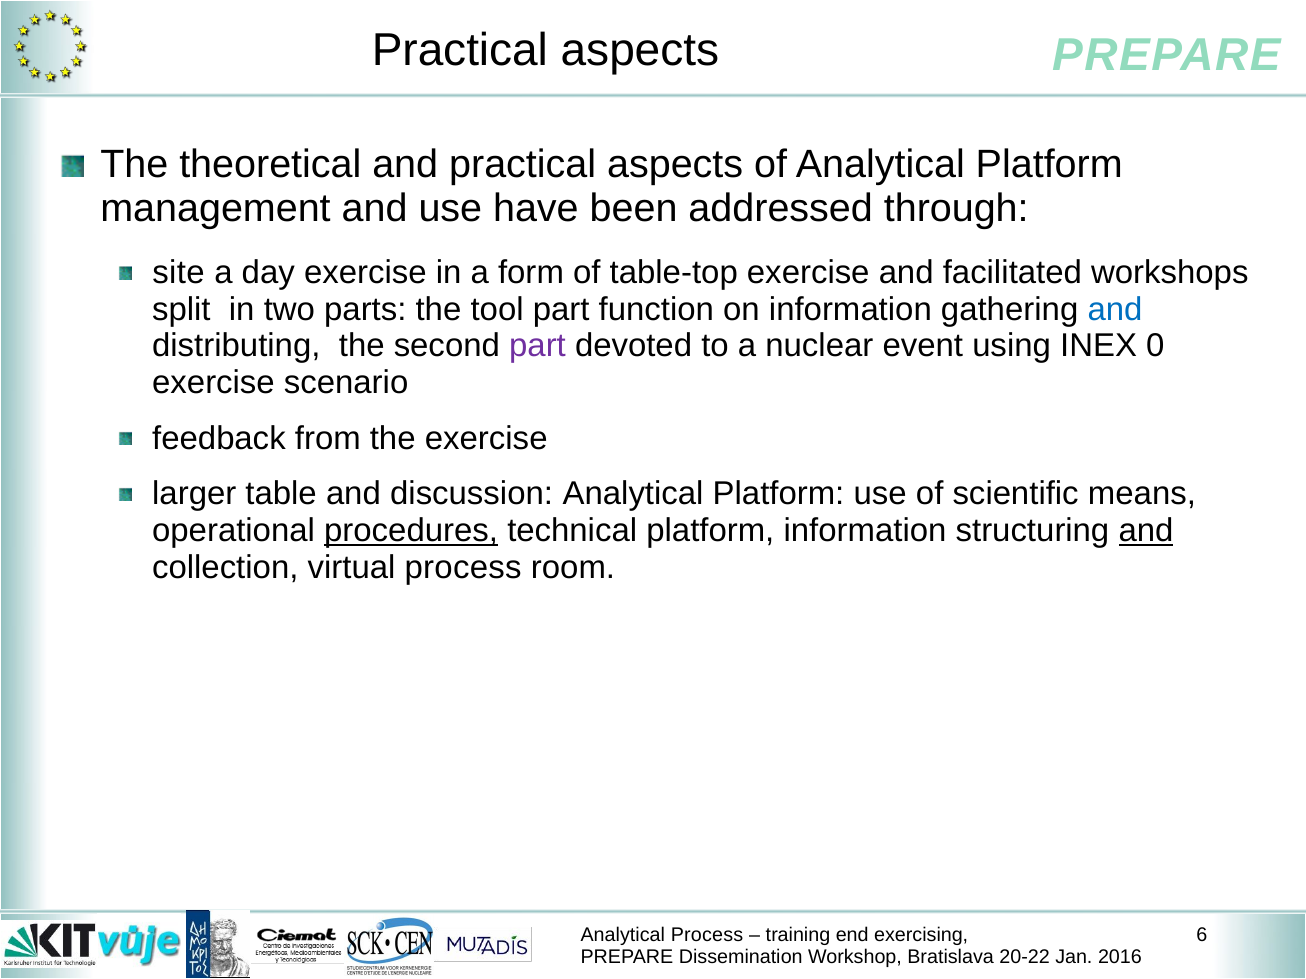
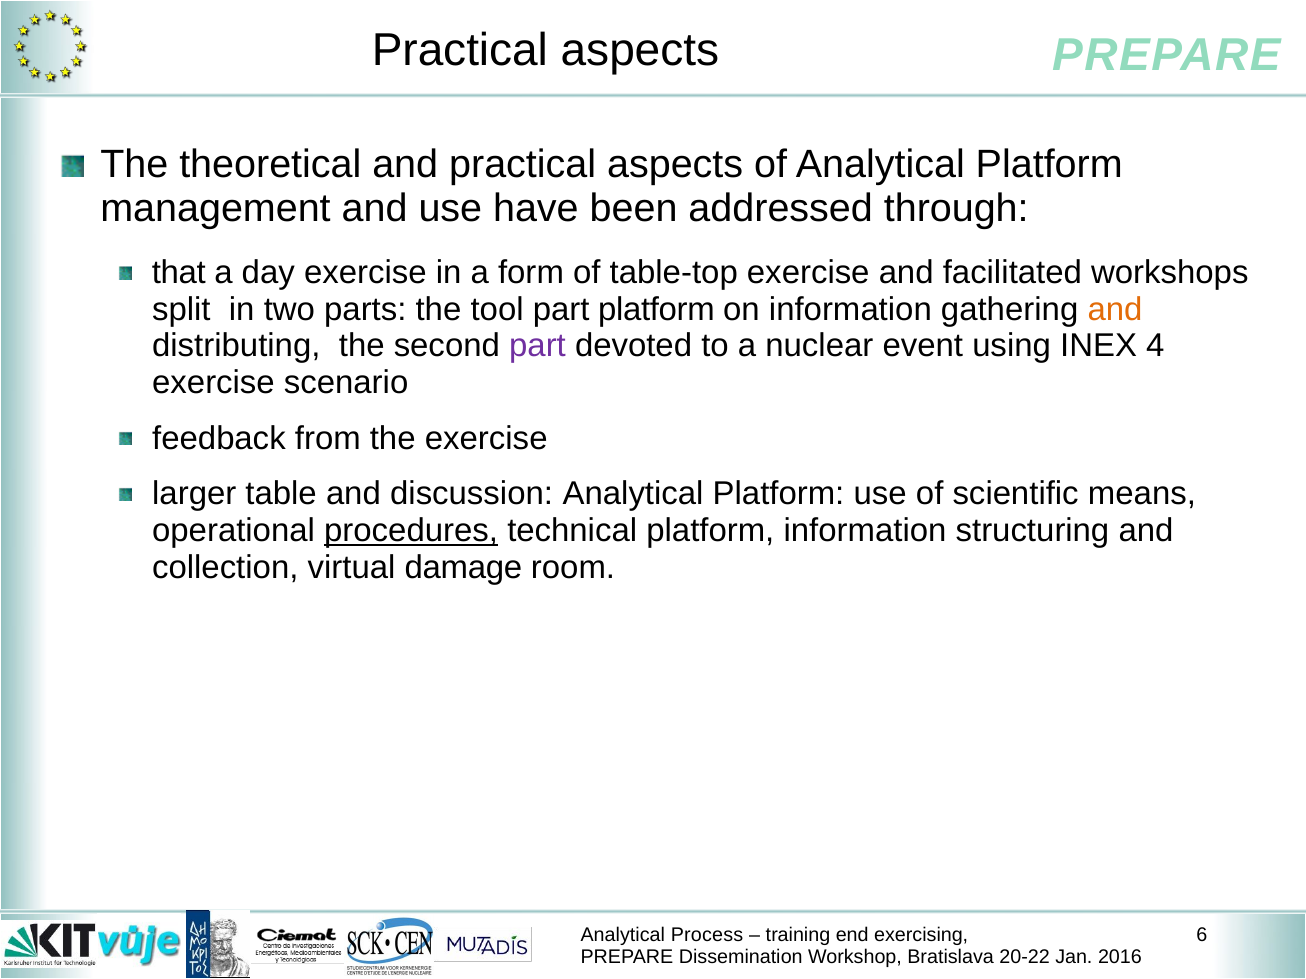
site: site -> that
part function: function -> platform
and at (1115, 310) colour: blue -> orange
0: 0 -> 4
and at (1146, 531) underline: present -> none
virtual process: process -> damage
